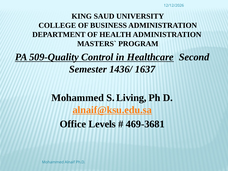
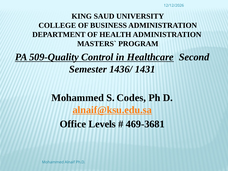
1637: 1637 -> 1431
Living: Living -> Codes
